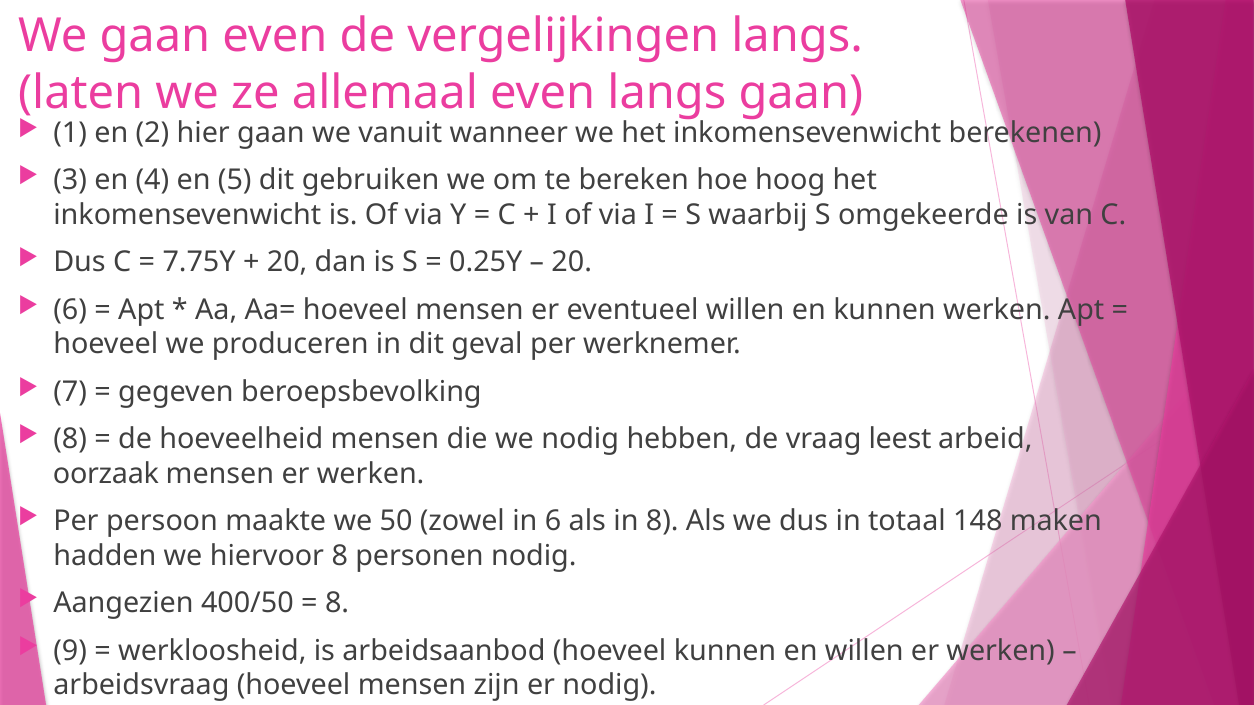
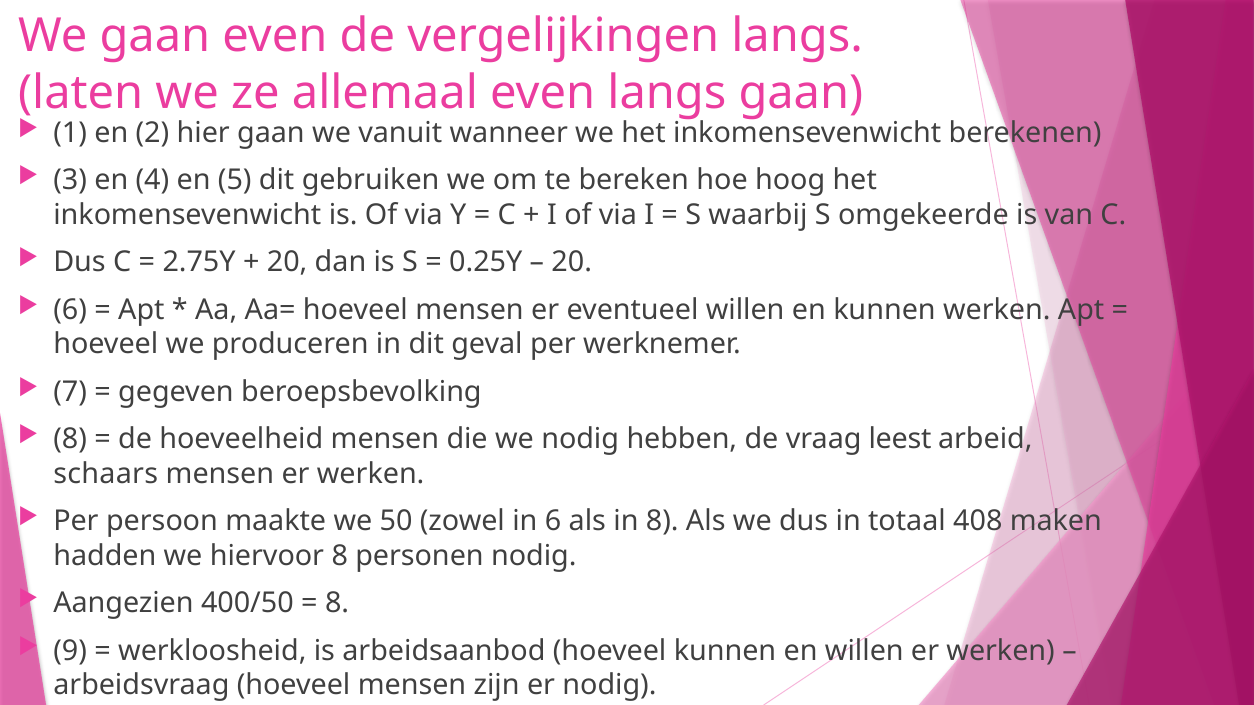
7.75Y: 7.75Y -> 2.75Y
oorzaak: oorzaak -> schaars
148: 148 -> 408
